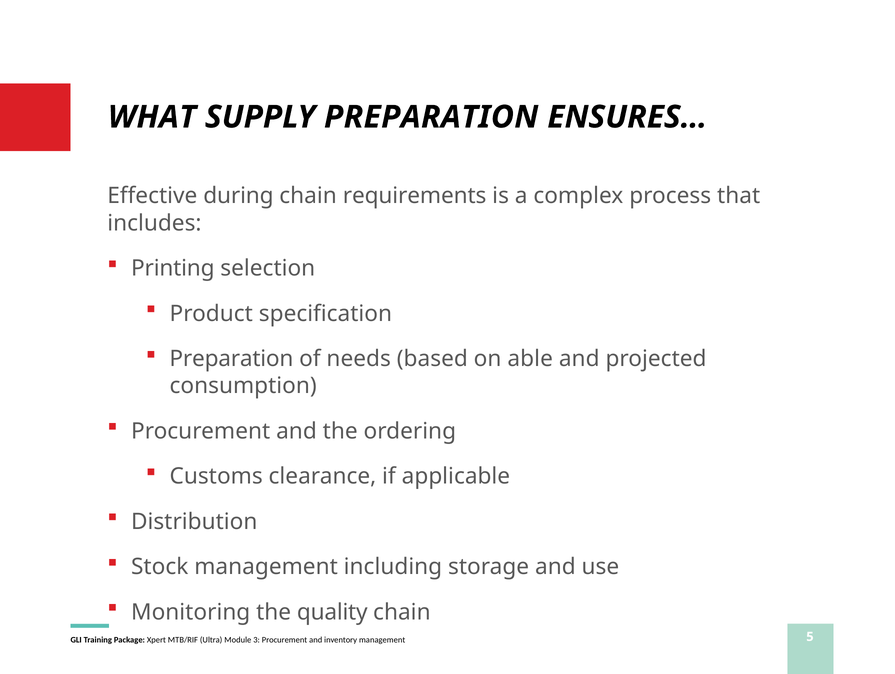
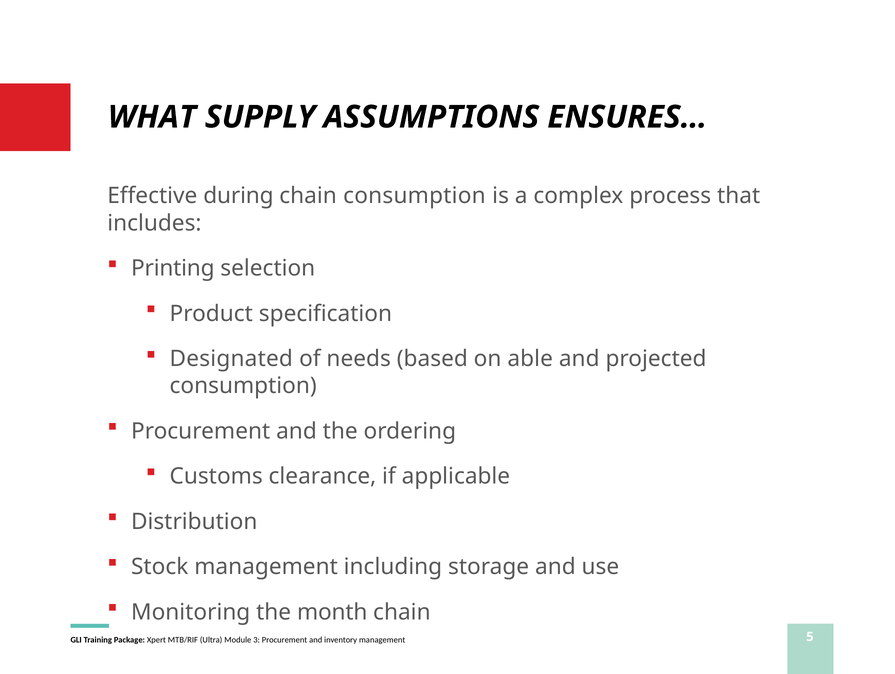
SUPPLY PREPARATION: PREPARATION -> ASSUMPTIONS
chain requirements: requirements -> consumption
Preparation at (231, 359): Preparation -> Designated
quality: quality -> month
